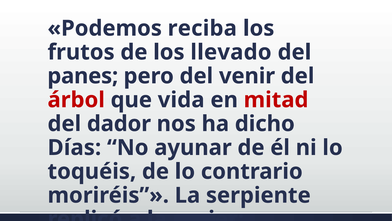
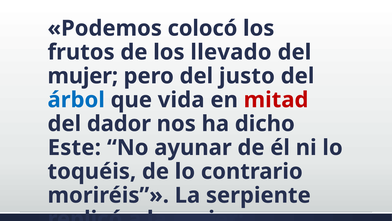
reciba: reciba -> colocó
panes at (83, 76): panes -> mujer
venir: venir -> justo
árbol colour: red -> blue
Días: Días -> Este
